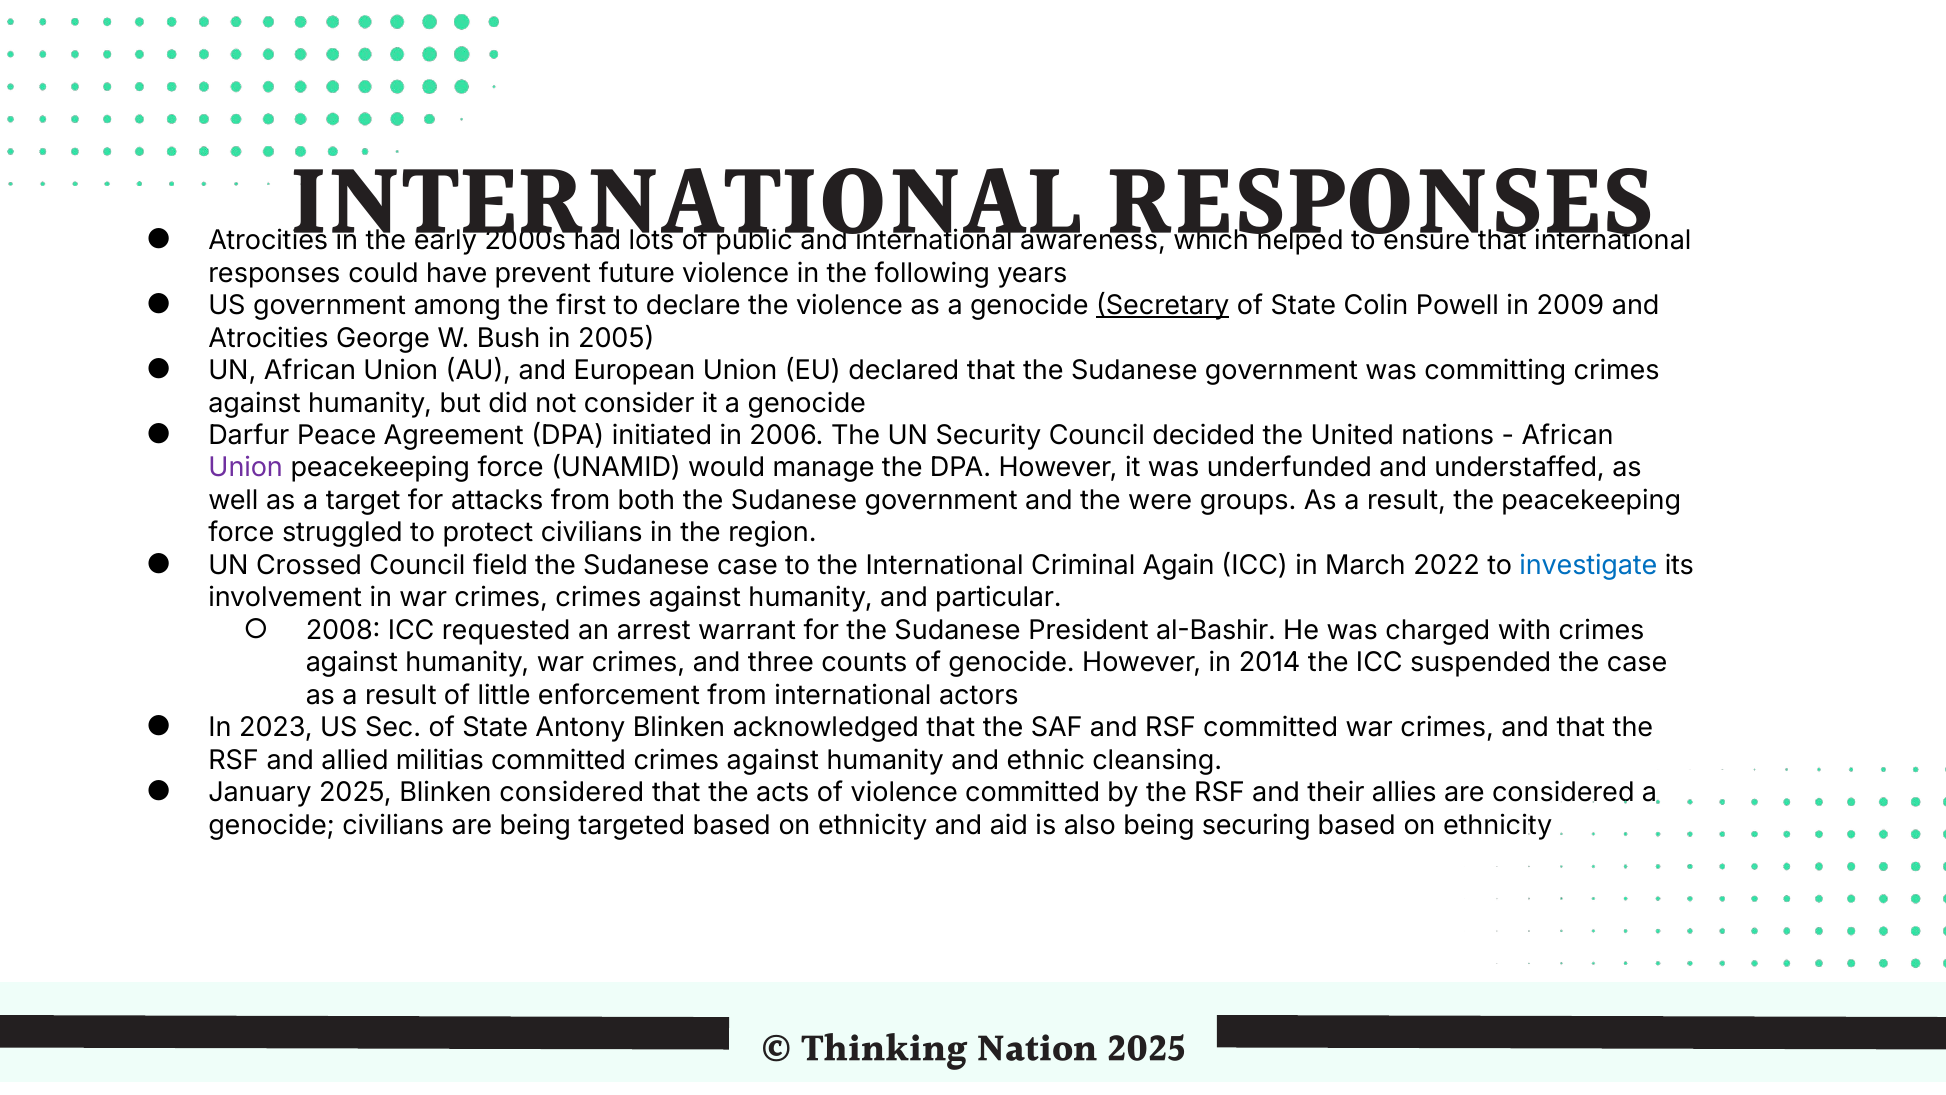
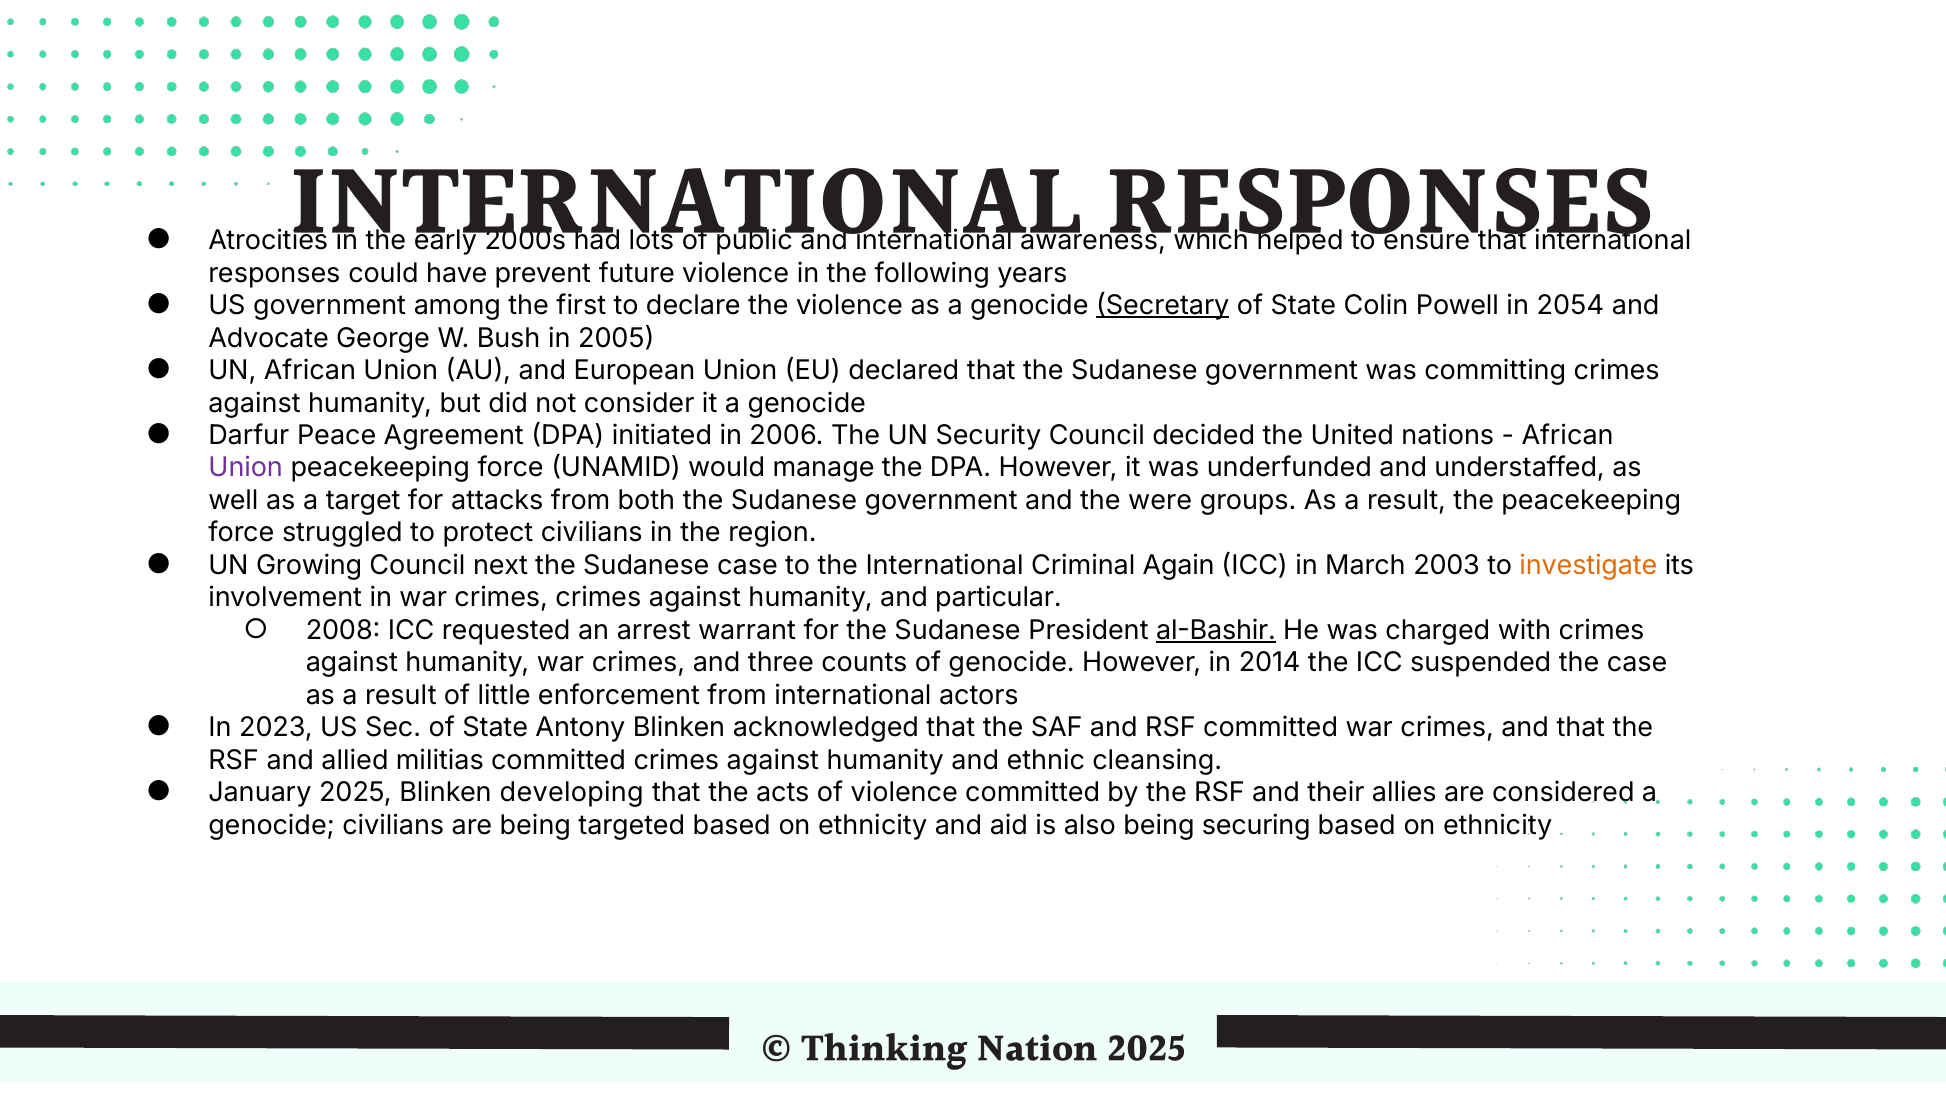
2009: 2009 -> 2054
Atrocities at (269, 338): Atrocities -> Advocate
Crossed: Crossed -> Growing
field: field -> next
2022: 2022 -> 2003
investigate colour: blue -> orange
al-Bashir underline: none -> present
Blinken considered: considered -> developing
